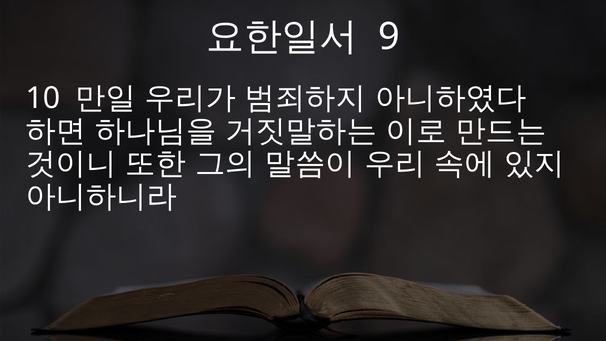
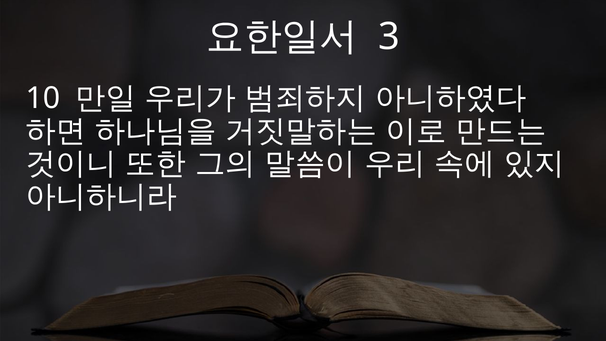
9: 9 -> 3
